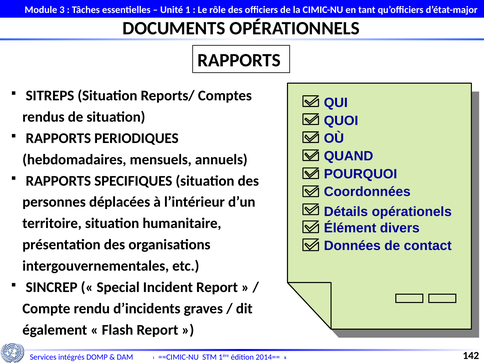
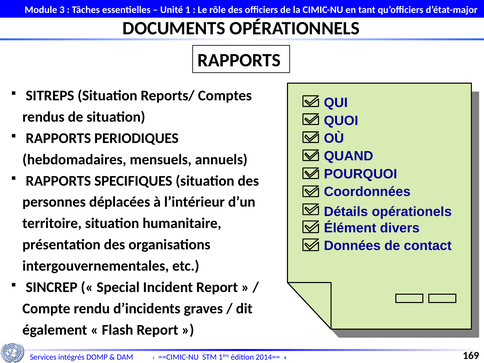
142: 142 -> 169
